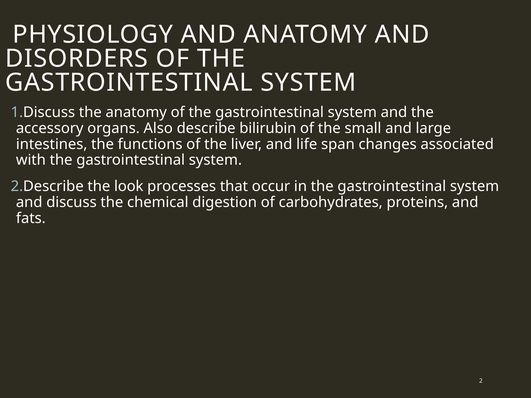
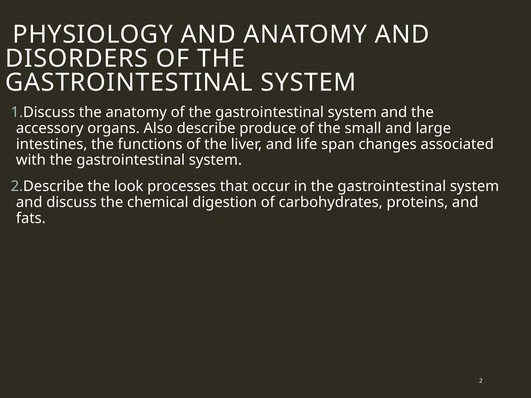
bilirubin: bilirubin -> produce
